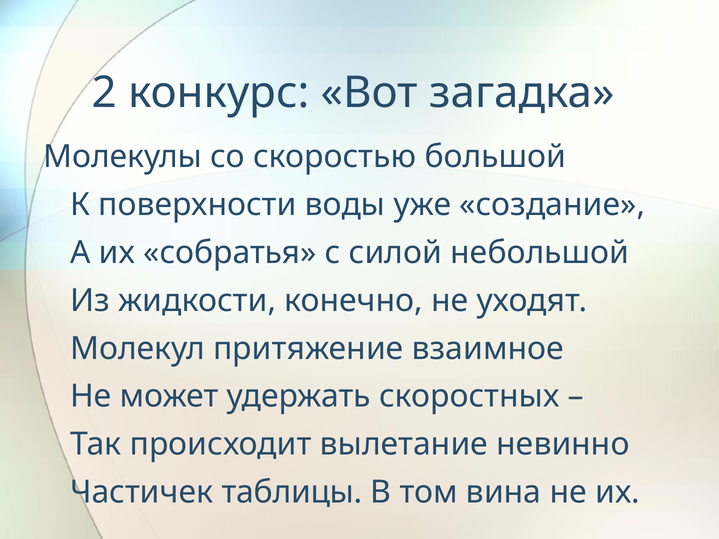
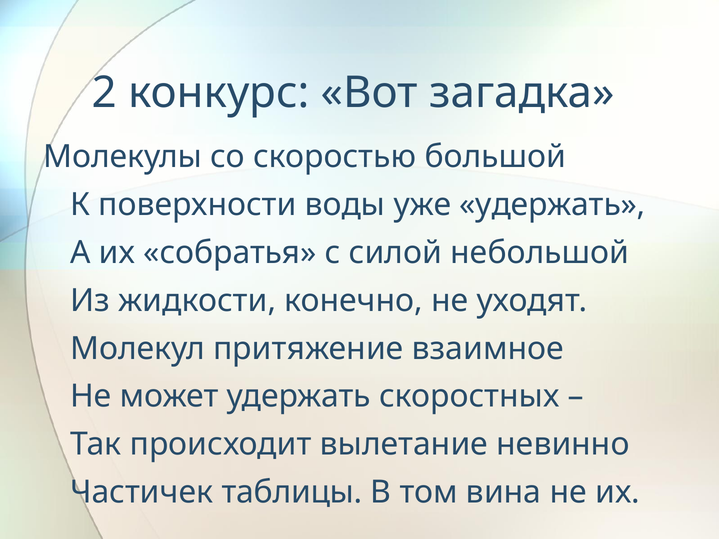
уже создание: создание -> удержать
